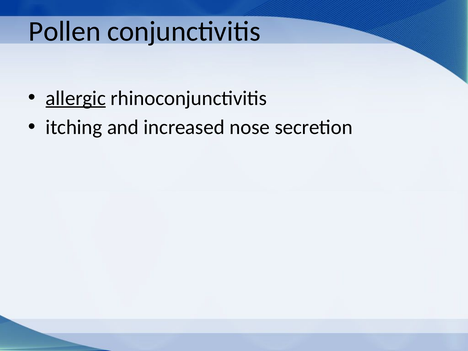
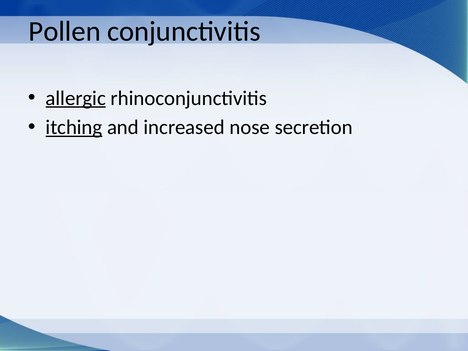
itching underline: none -> present
